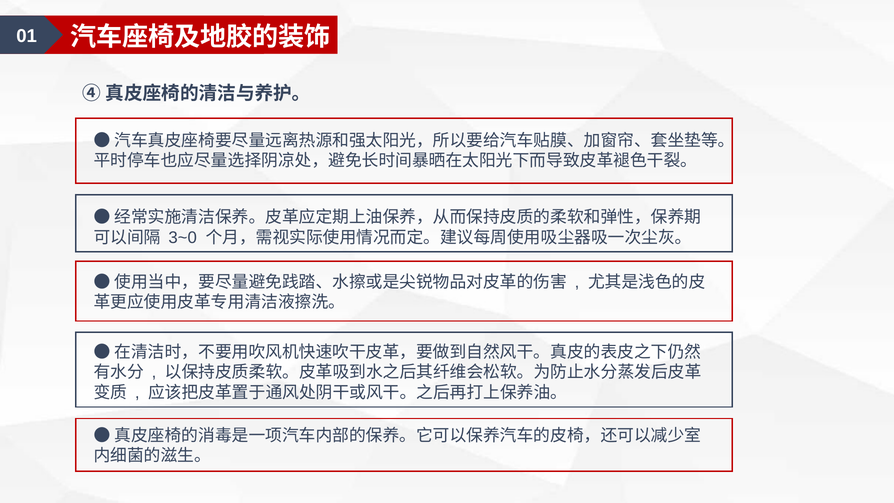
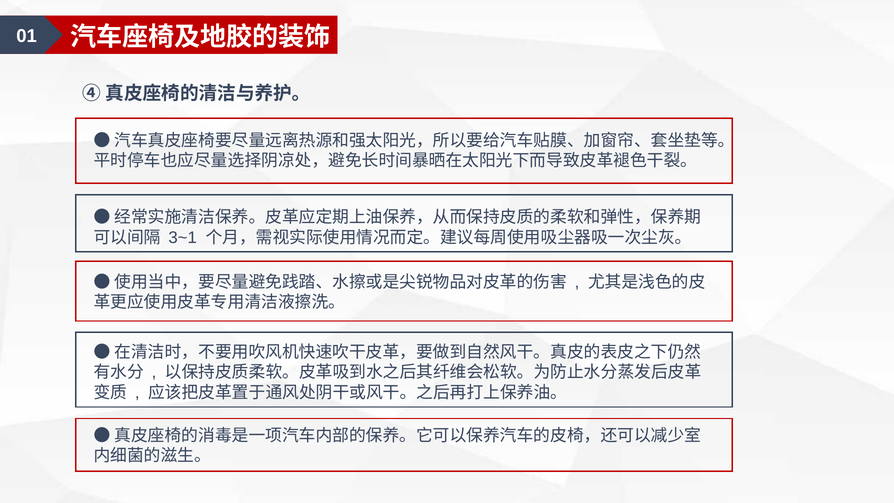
3~0: 3~0 -> 3~1
